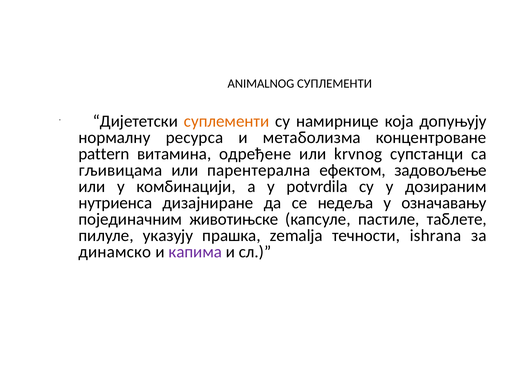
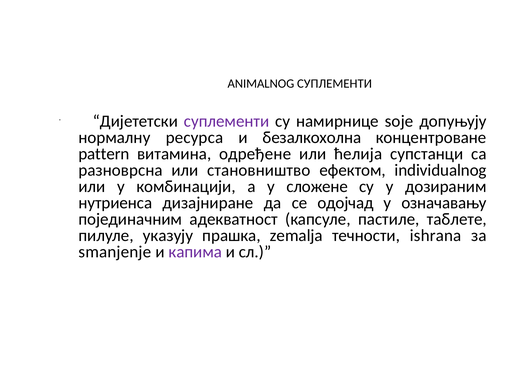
суплементи at (227, 121) colour: orange -> purple
која: која -> soje
метаболизма: метаболизма -> безалкохолна
krvnog: krvnog -> ћелија
гљивицама: гљивицама -> разноврсна
парентерална: парентерална -> становништво
задовољење: задовољење -> individualnog
potvrdila: potvrdila -> сложене
недеља: недеља -> одојчад
животињске: животињске -> адекватност
динамско: динамско -> smanjenje
